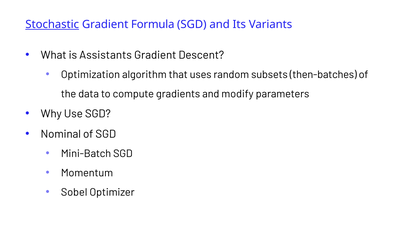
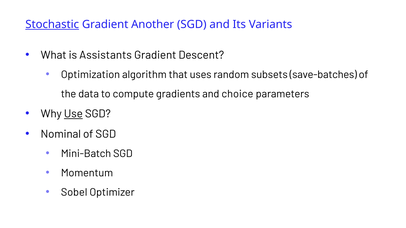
Formula: Formula -> Another
then-batches: then-batches -> save-batches
modify: modify -> choice
Use underline: none -> present
